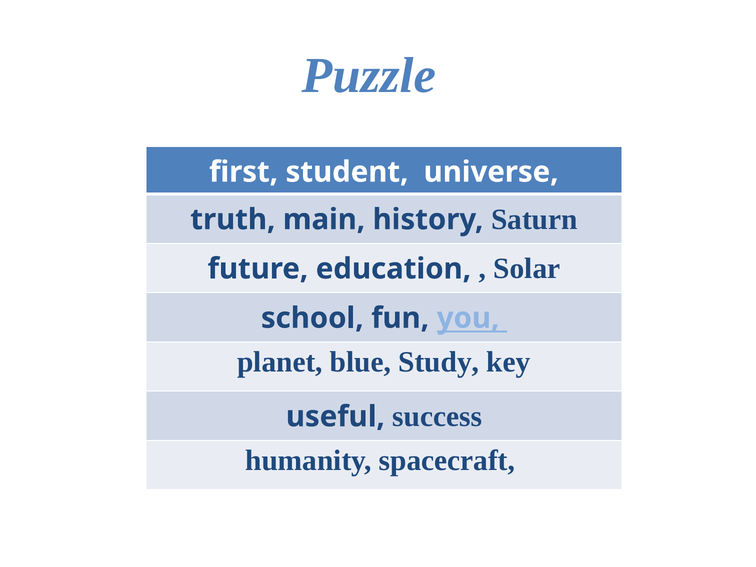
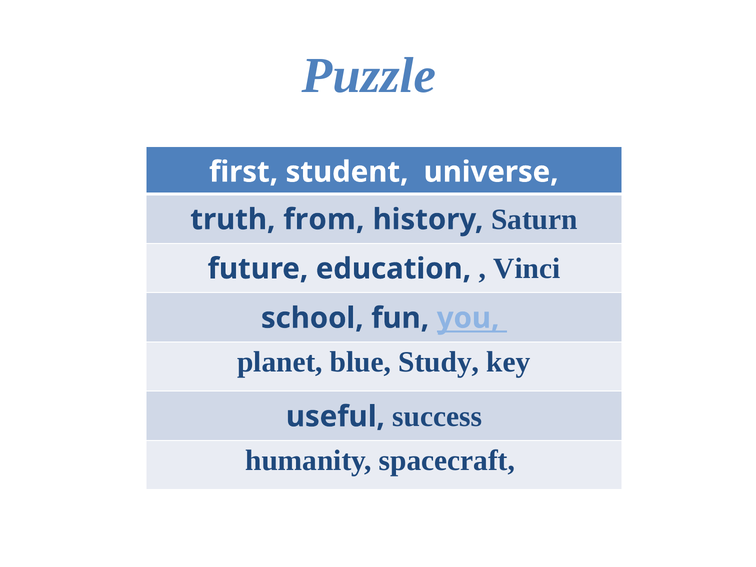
main: main -> from
Solar: Solar -> Vinci
